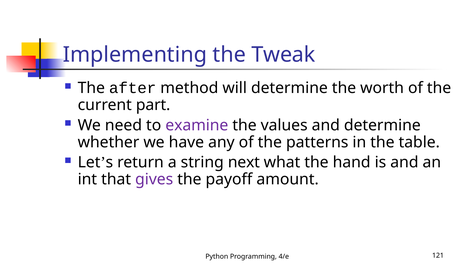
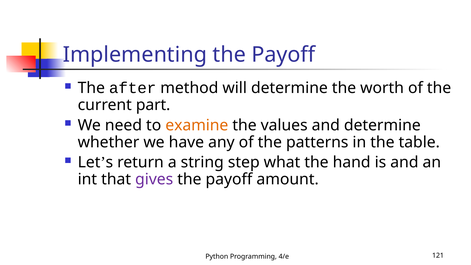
Implementing the Tweak: Tweak -> Payoff
examine colour: purple -> orange
next: next -> step
